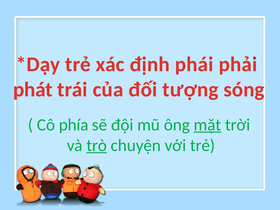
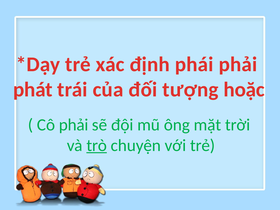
sóng: sóng -> hoặc
Cô phía: phía -> phải
mặt underline: present -> none
